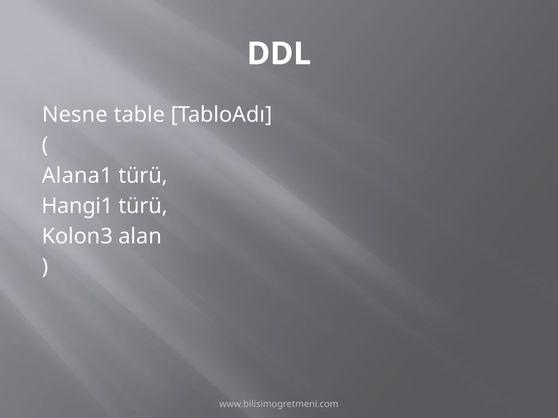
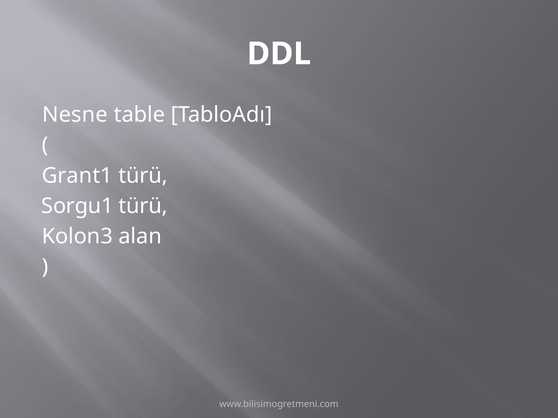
Alana1: Alana1 -> Grant1
Hangi1: Hangi1 -> Sorgu1
